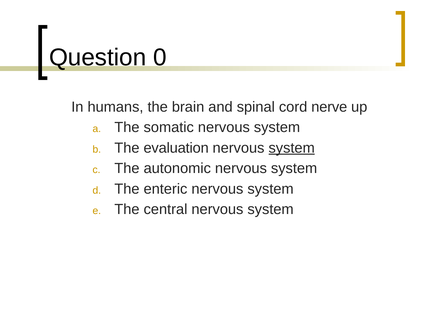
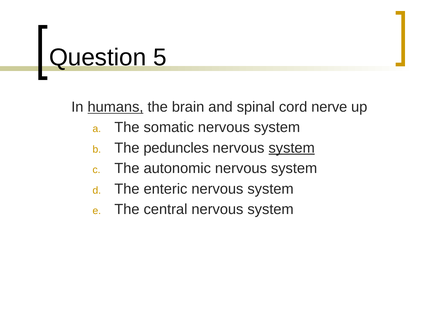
0: 0 -> 5
humans underline: none -> present
evaluation: evaluation -> peduncles
